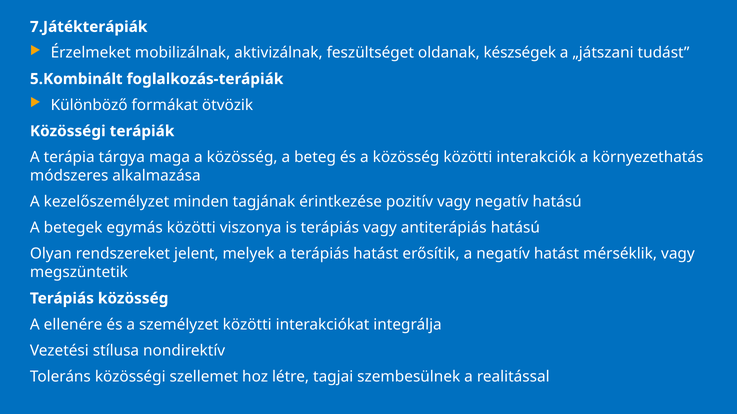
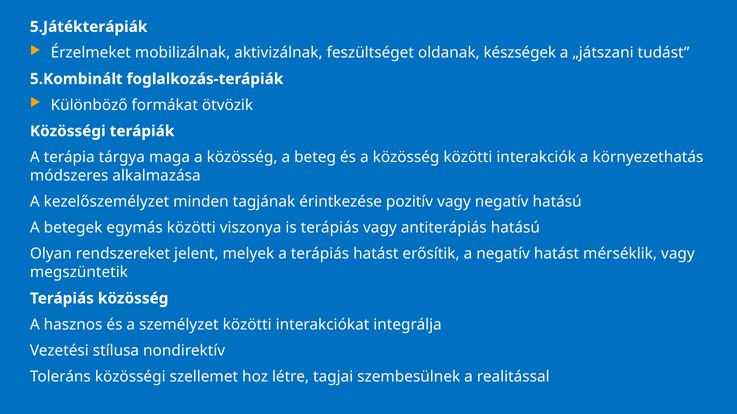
7.Játékterápiák: 7.Játékterápiák -> 5.Játékterápiák
ellenére: ellenére -> hasznos
